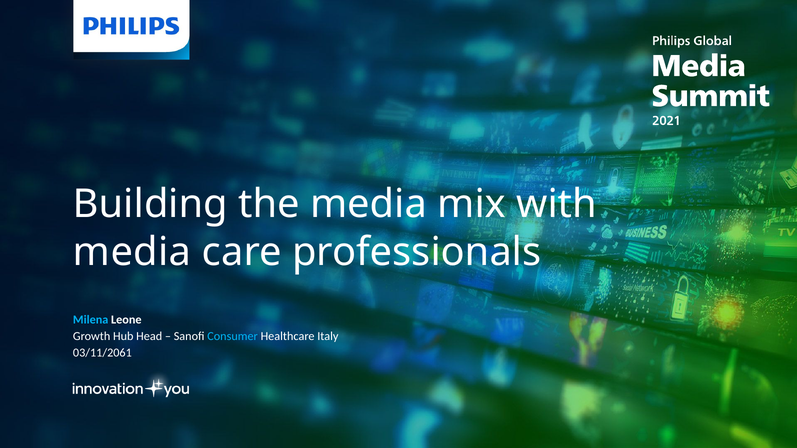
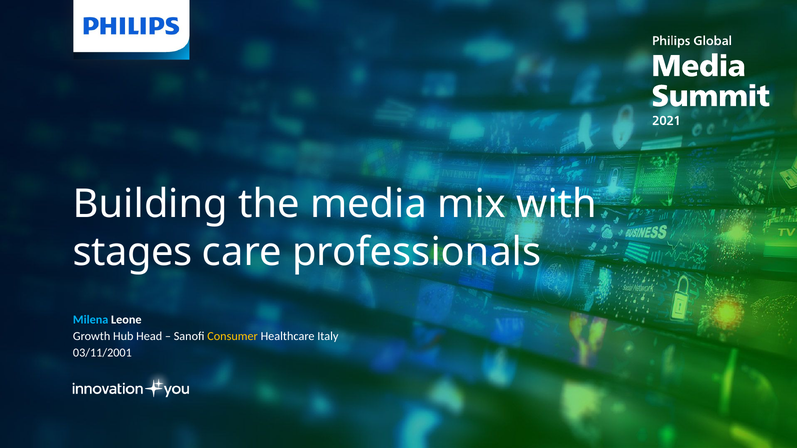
media at (132, 252): media -> stages
Consumer colour: light blue -> yellow
03/11/2061: 03/11/2061 -> 03/11/2001
